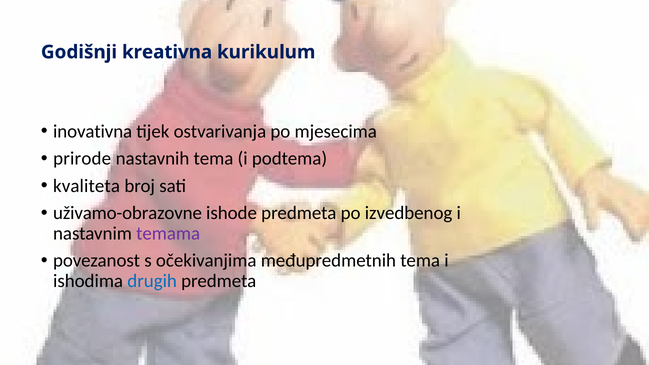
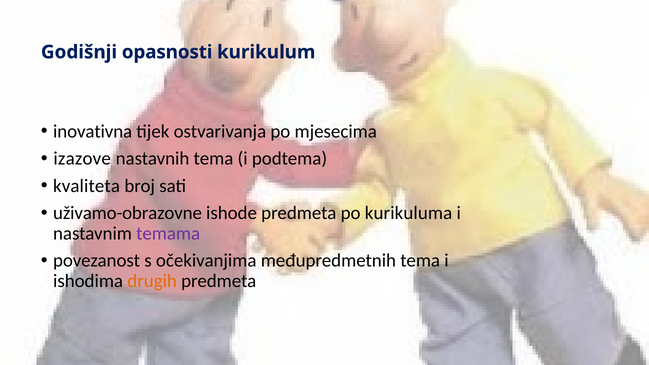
kreativna: kreativna -> opasnosti
prirode: prirode -> izazove
izvedbenog: izvedbenog -> kurikuluma
drugih colour: blue -> orange
